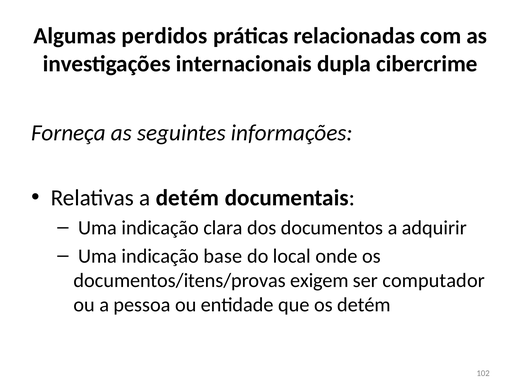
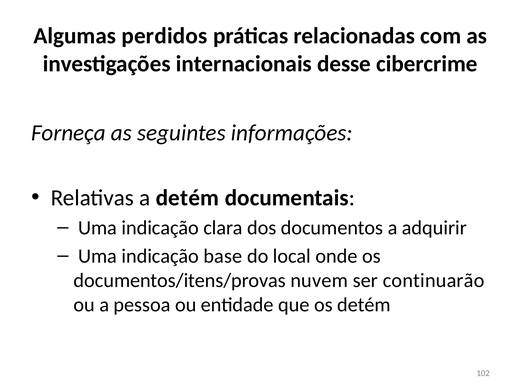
dupla: dupla -> desse
exigem: exigem -> nuvem
computador: computador -> continuarão
